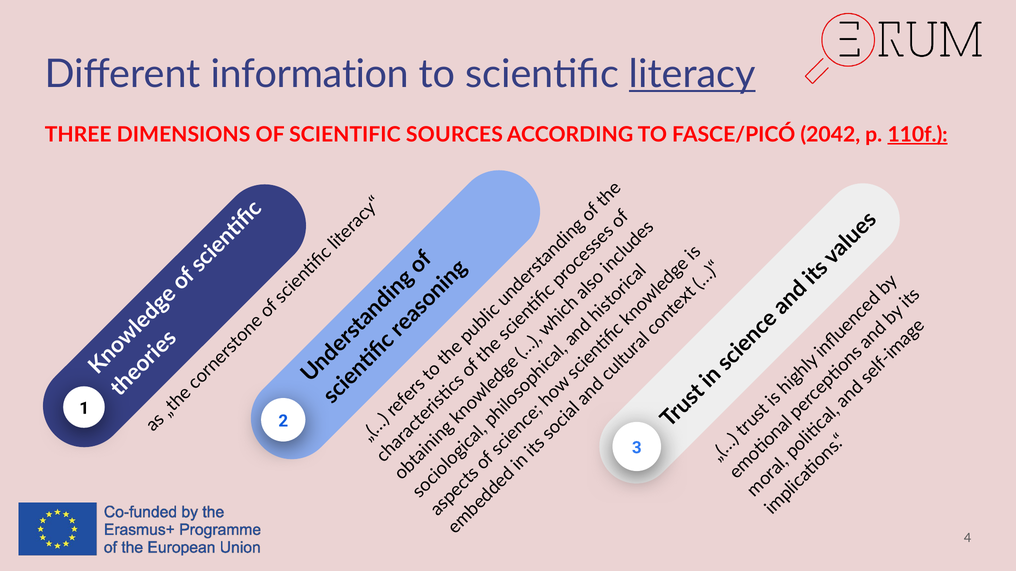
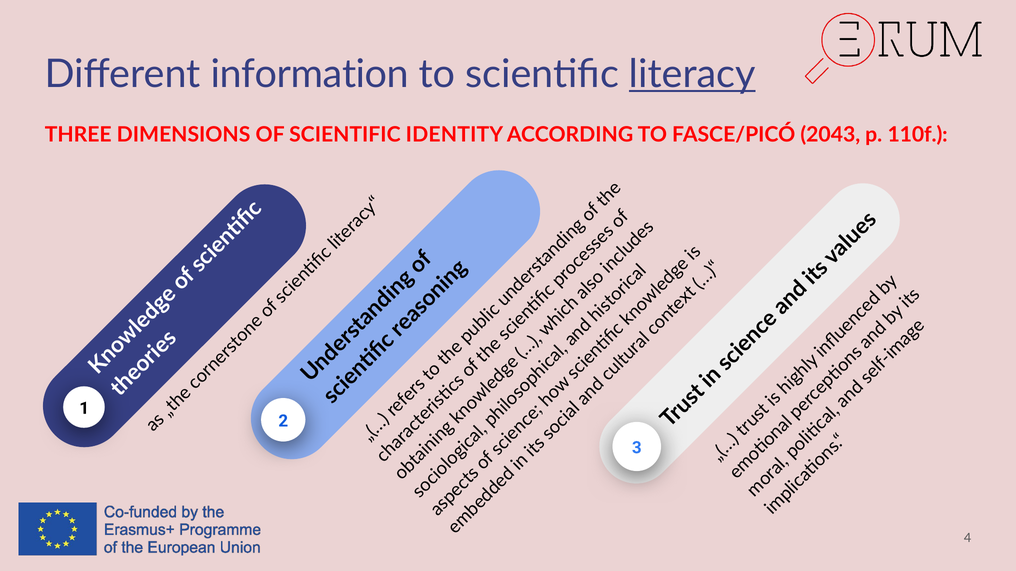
SOURCES: SOURCES -> IDENTITY
2042: 2042 -> 2043
110f underline: present -> none
